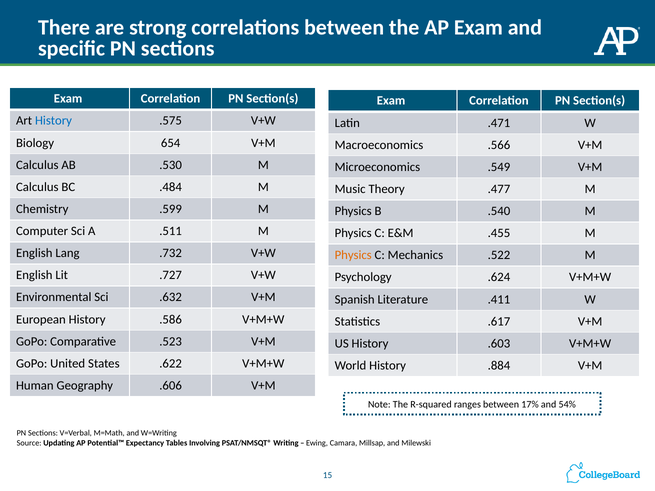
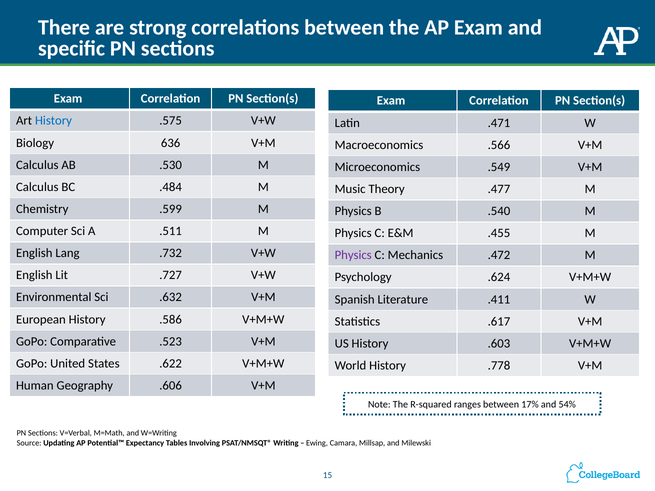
654: 654 -> 636
Physics at (353, 255) colour: orange -> purple
.522: .522 -> .472
.884: .884 -> .778
